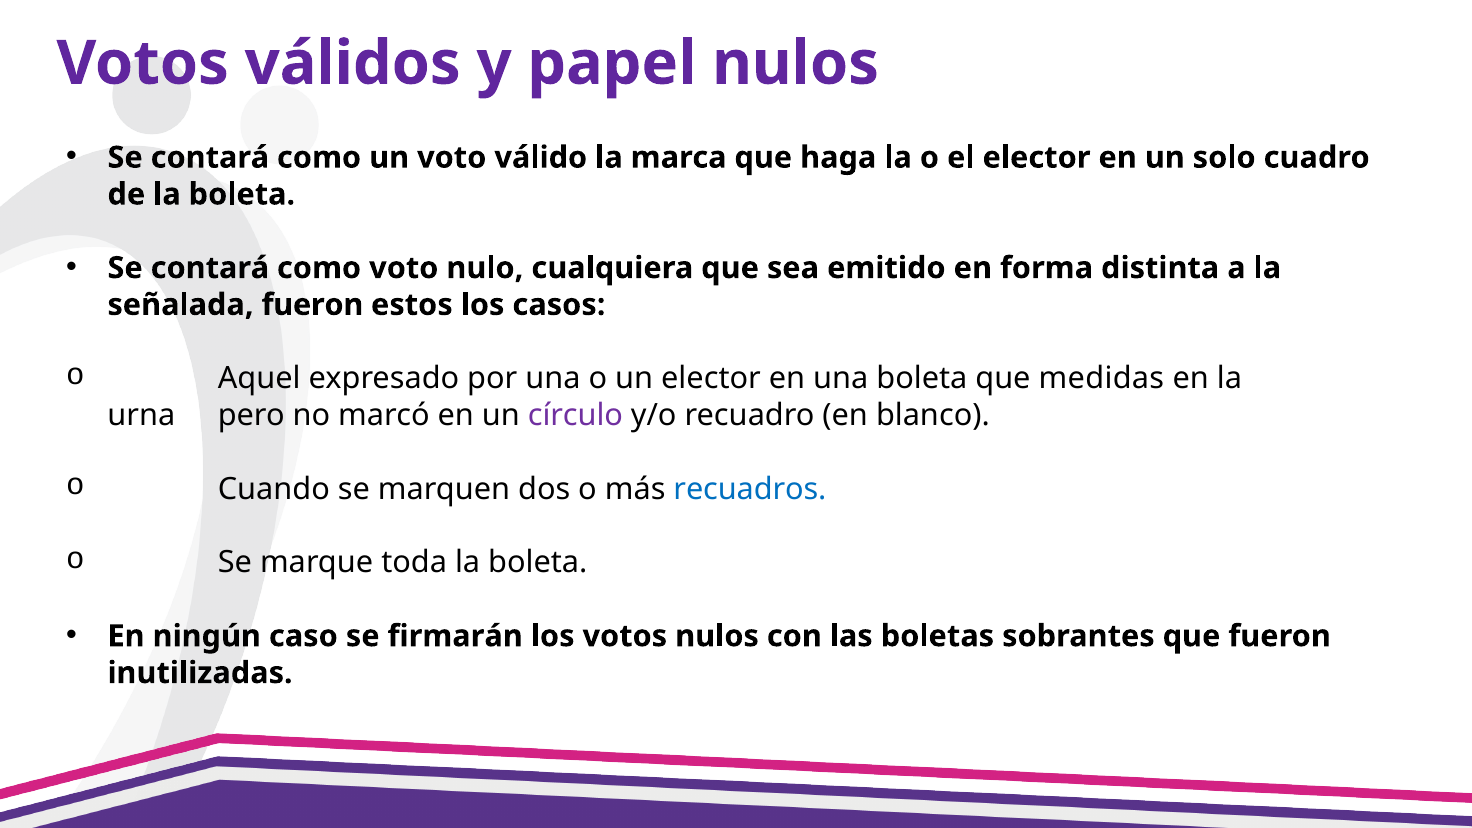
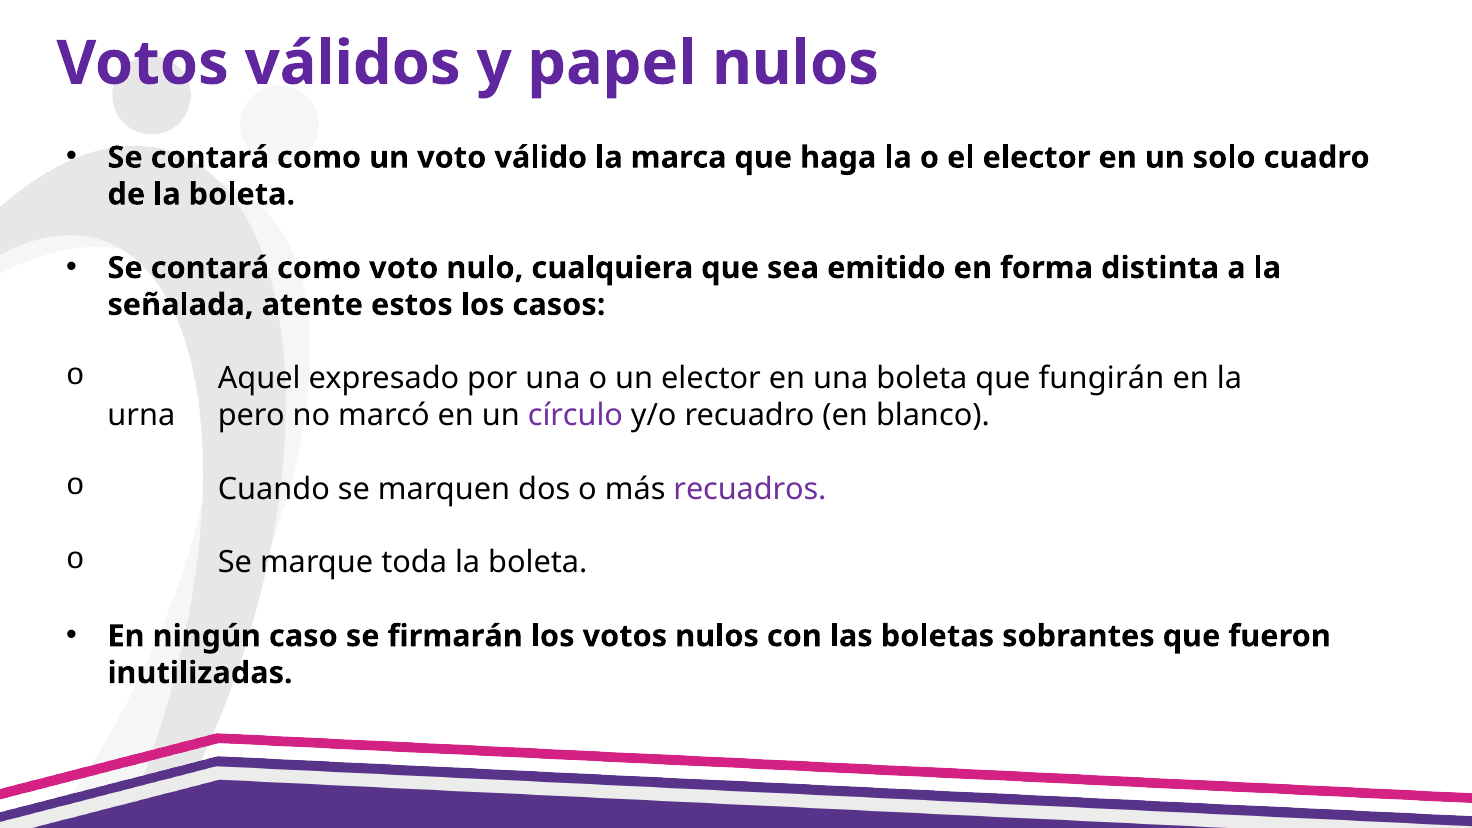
señalada fueron: fueron -> atente
medidas: medidas -> fungirán
recuadros colour: blue -> purple
